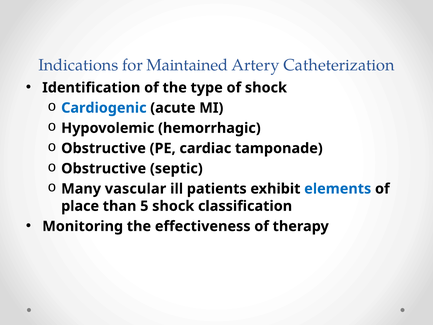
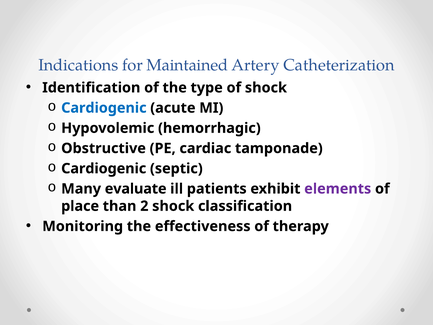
Obstructive at (104, 168): Obstructive -> Cardiogenic
vascular: vascular -> evaluate
elements colour: blue -> purple
5: 5 -> 2
